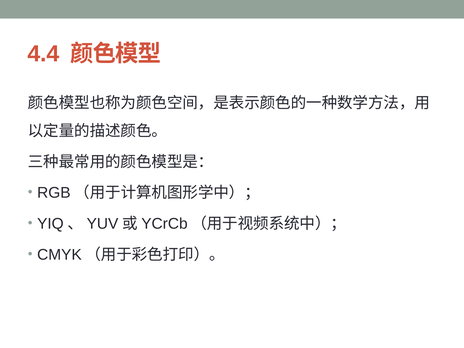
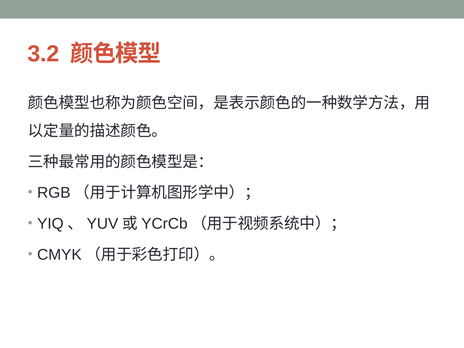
4.4: 4.4 -> 3.2
